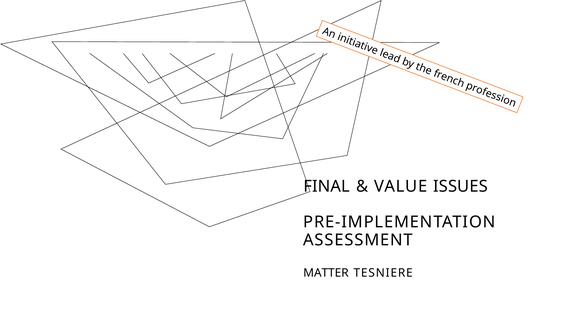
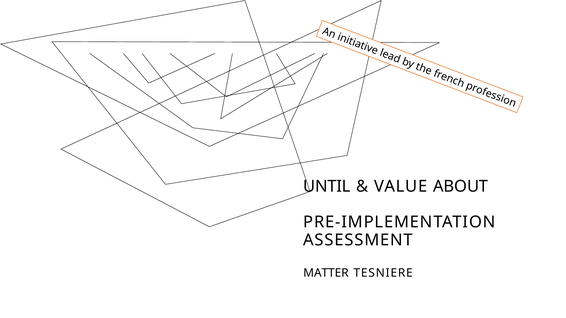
FINAL: FINAL -> UNTIL
ISSUES: ISSUES -> ABOUT
